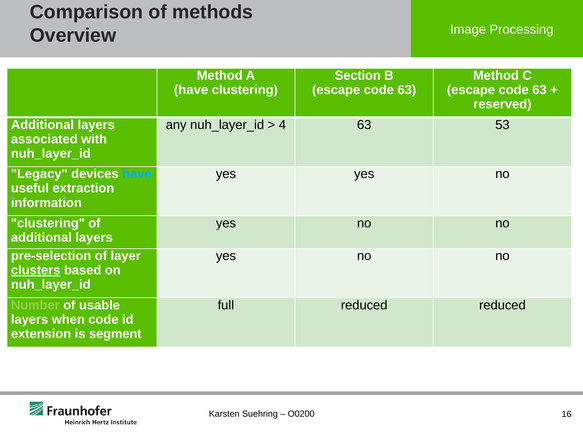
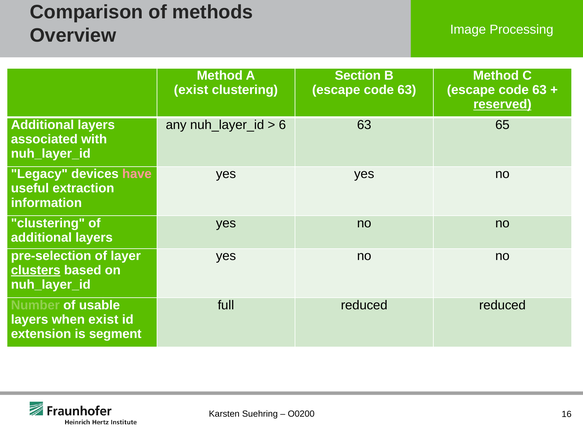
have at (191, 90): have -> exist
reserved underline: none -> present
4: 4 -> 6
53: 53 -> 65
have at (137, 174) colour: light blue -> pink
when code: code -> exist
